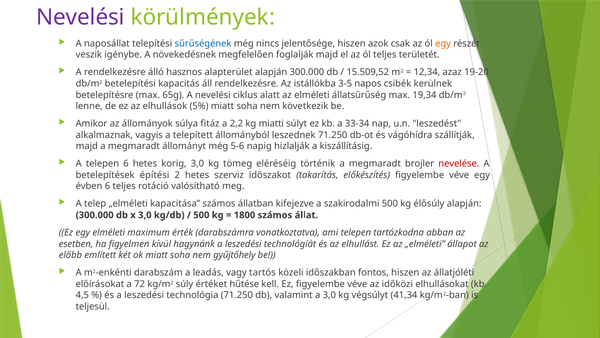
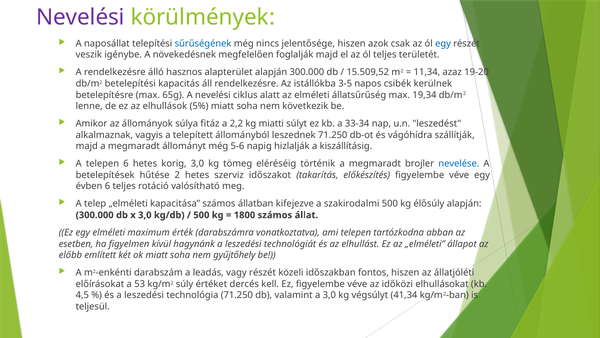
egy at (443, 44) colour: orange -> blue
12,34: 12,34 -> 11,34
nevelése colour: red -> blue
építési: építési -> hűtése
vagy tartós: tartós -> részét
72: 72 -> 53
hűtése: hűtése -> dercés
